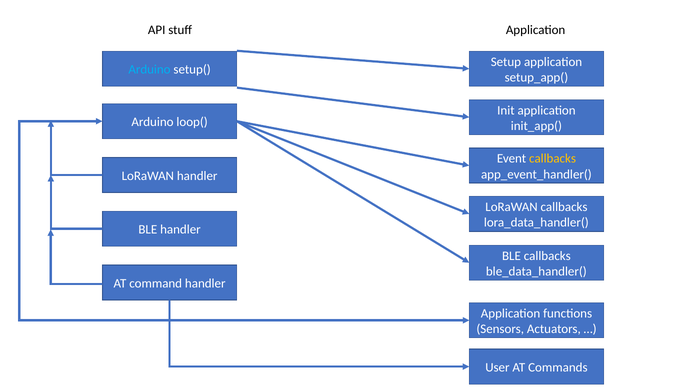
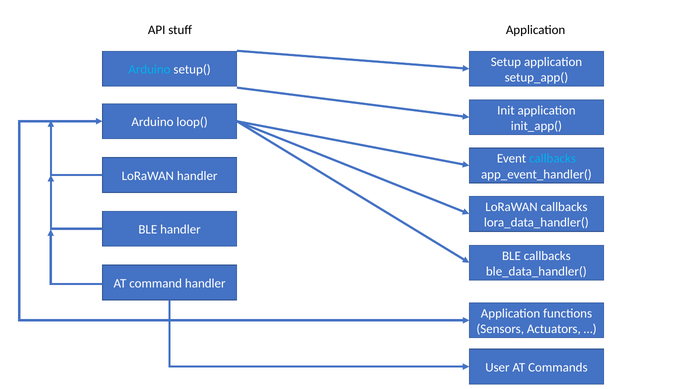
callbacks at (553, 159) colour: yellow -> light blue
